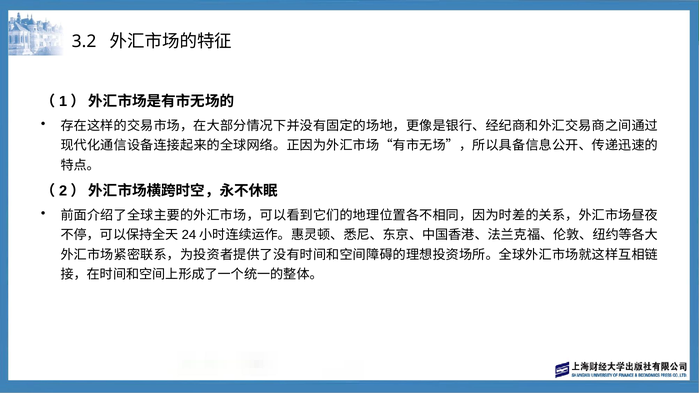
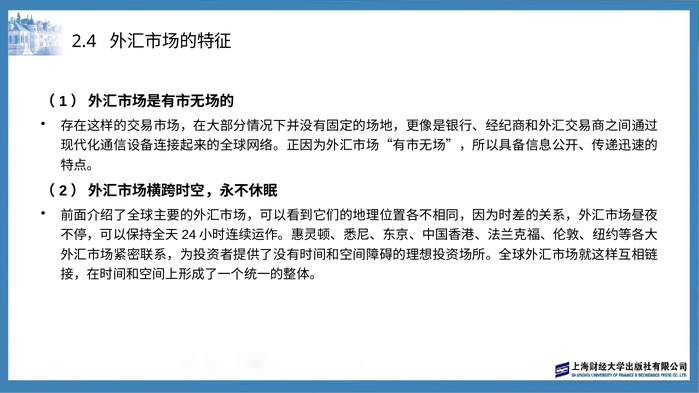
3.2: 3.2 -> 2.4
